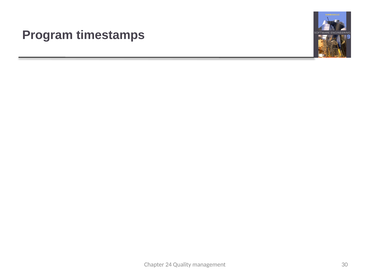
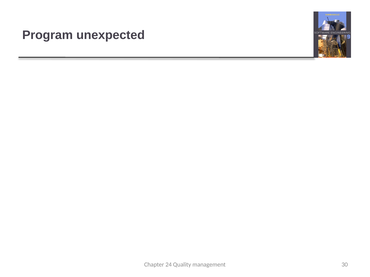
timestamps: timestamps -> unexpected
